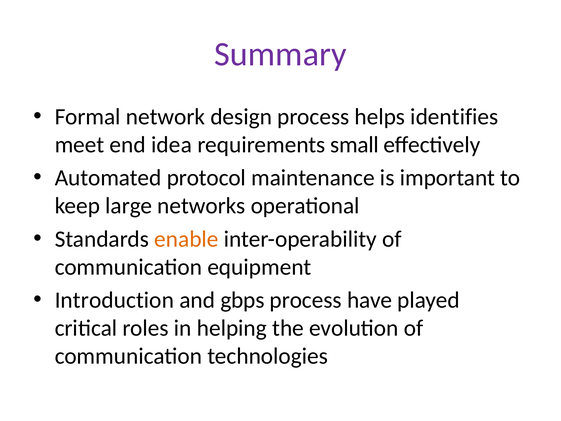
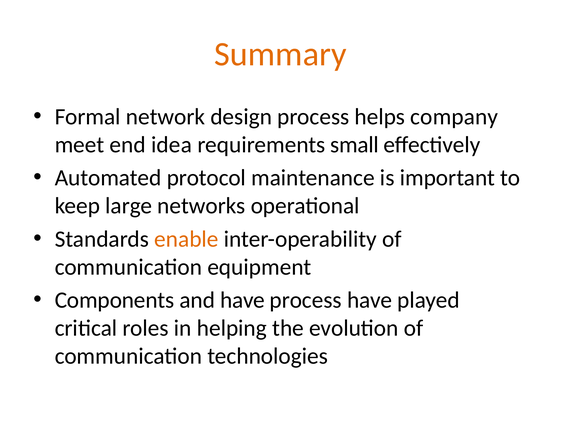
Summary colour: purple -> orange
identifies: identifies -> company
Introduction: Introduction -> Components
and gbps: gbps -> have
